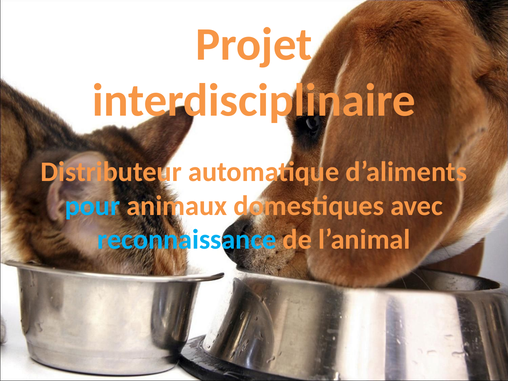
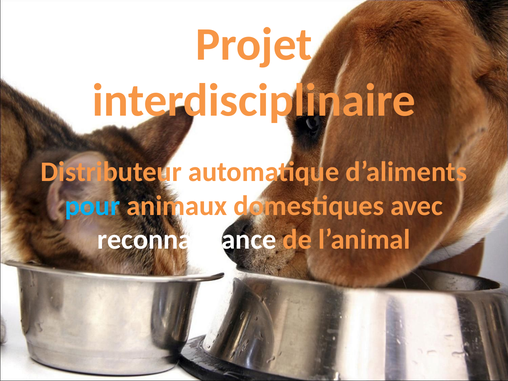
reconnaissance colour: light blue -> white
